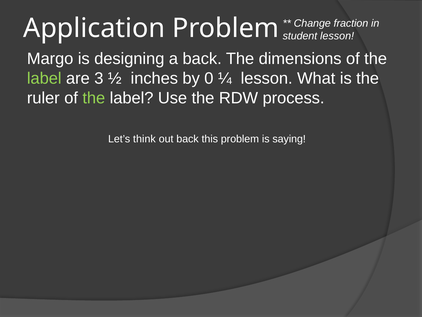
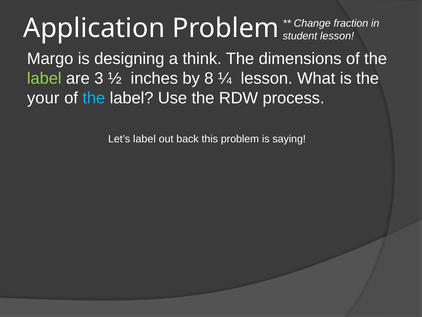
a back: back -> think
0: 0 -> 8
ruler: ruler -> your
the at (94, 98) colour: light green -> light blue
Let’s think: think -> label
